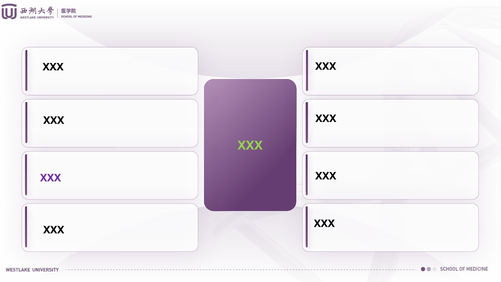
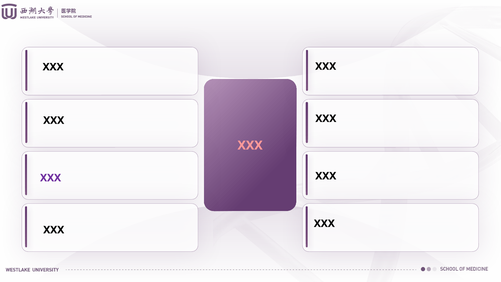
XXX at (250, 145) colour: light green -> pink
